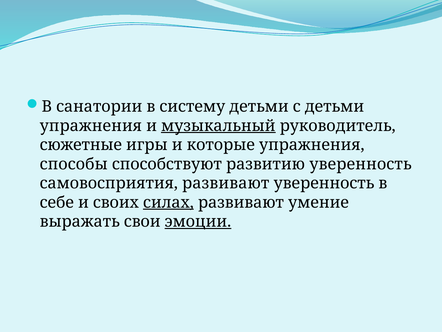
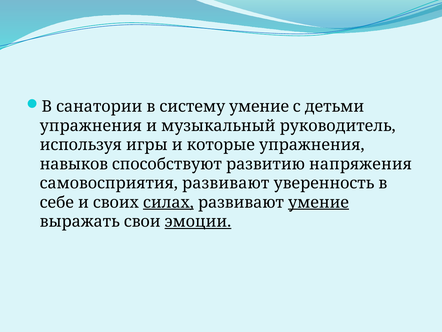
систему детьми: детьми -> умение
музыкальный underline: present -> none
сюжетные: сюжетные -> используя
способы: способы -> навыков
развитию уверенность: уверенность -> напряжения
умение at (319, 202) underline: none -> present
